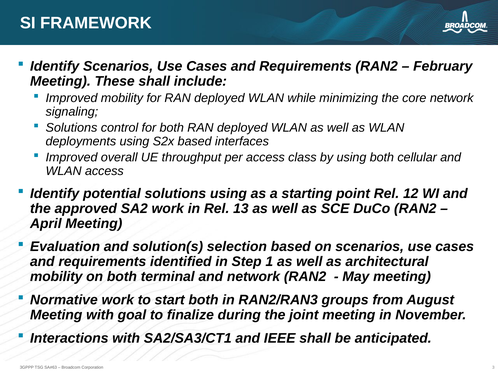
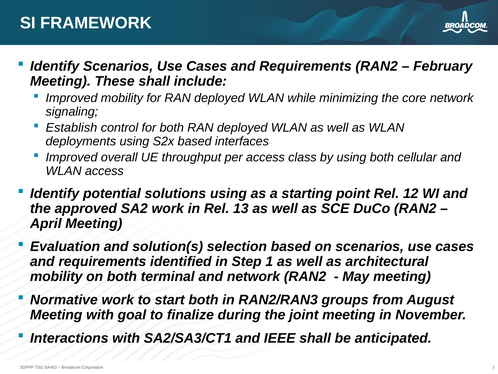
Solutions at (72, 128): Solutions -> Establish
